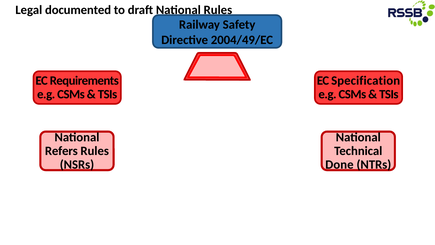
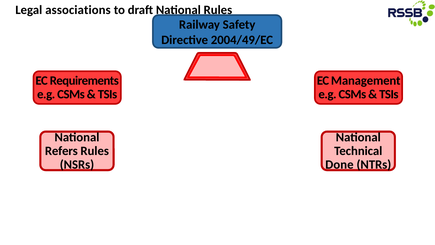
documented: documented -> associations
Specification: Specification -> Management
